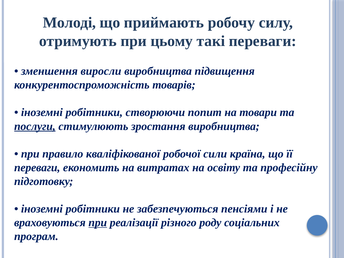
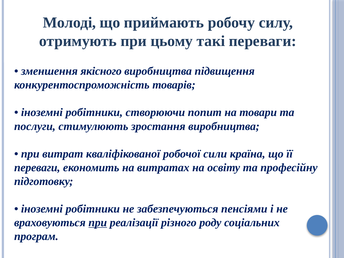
виросли: виросли -> якісного
послуги underline: present -> none
правило: правило -> витрат
